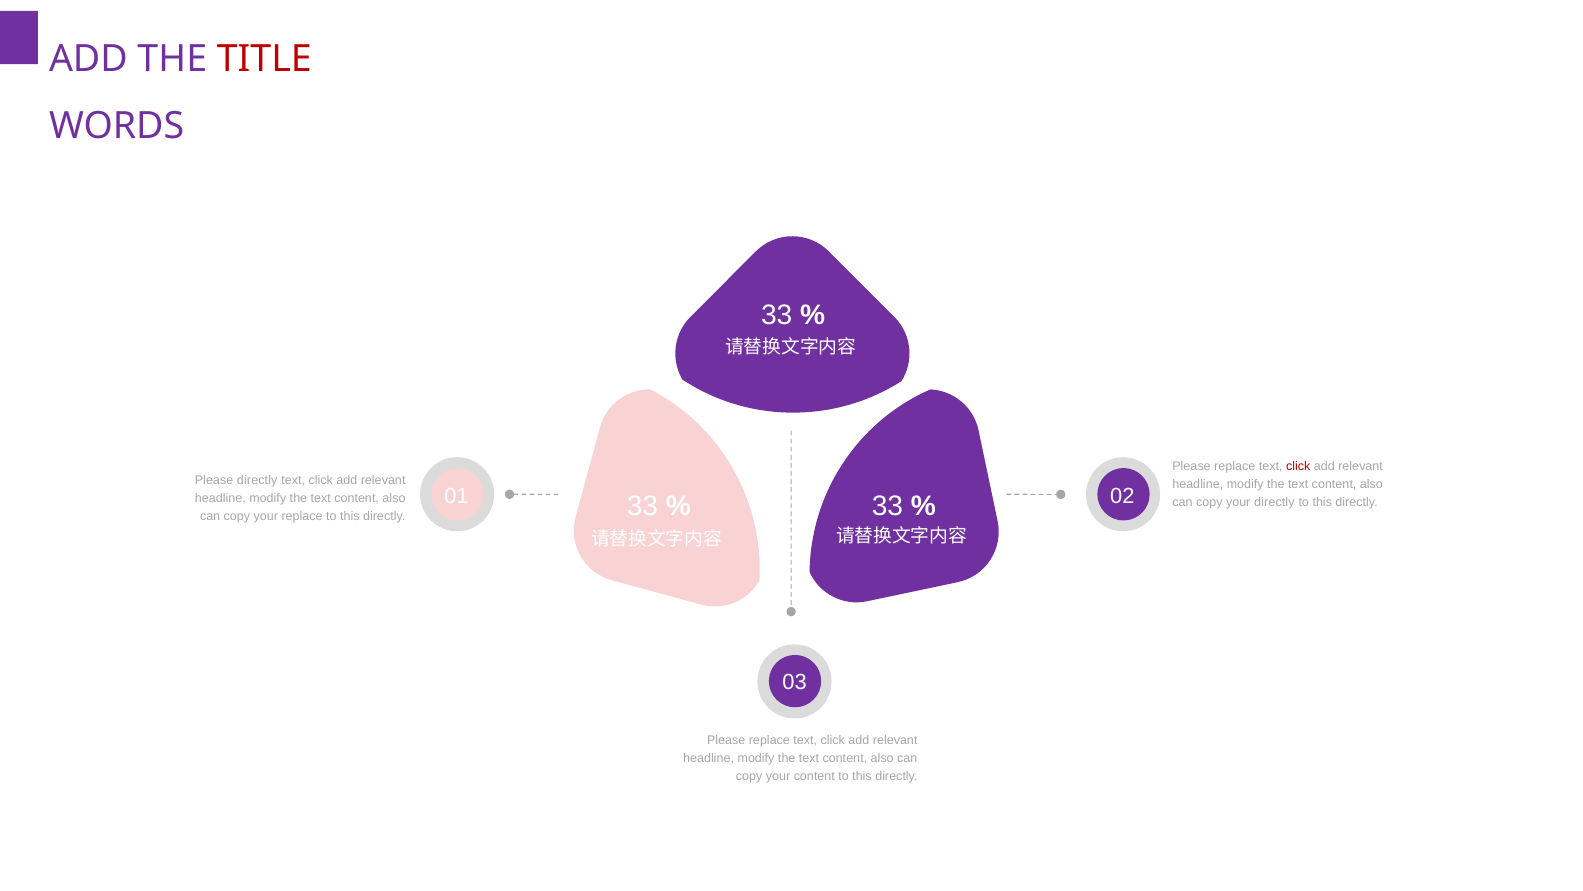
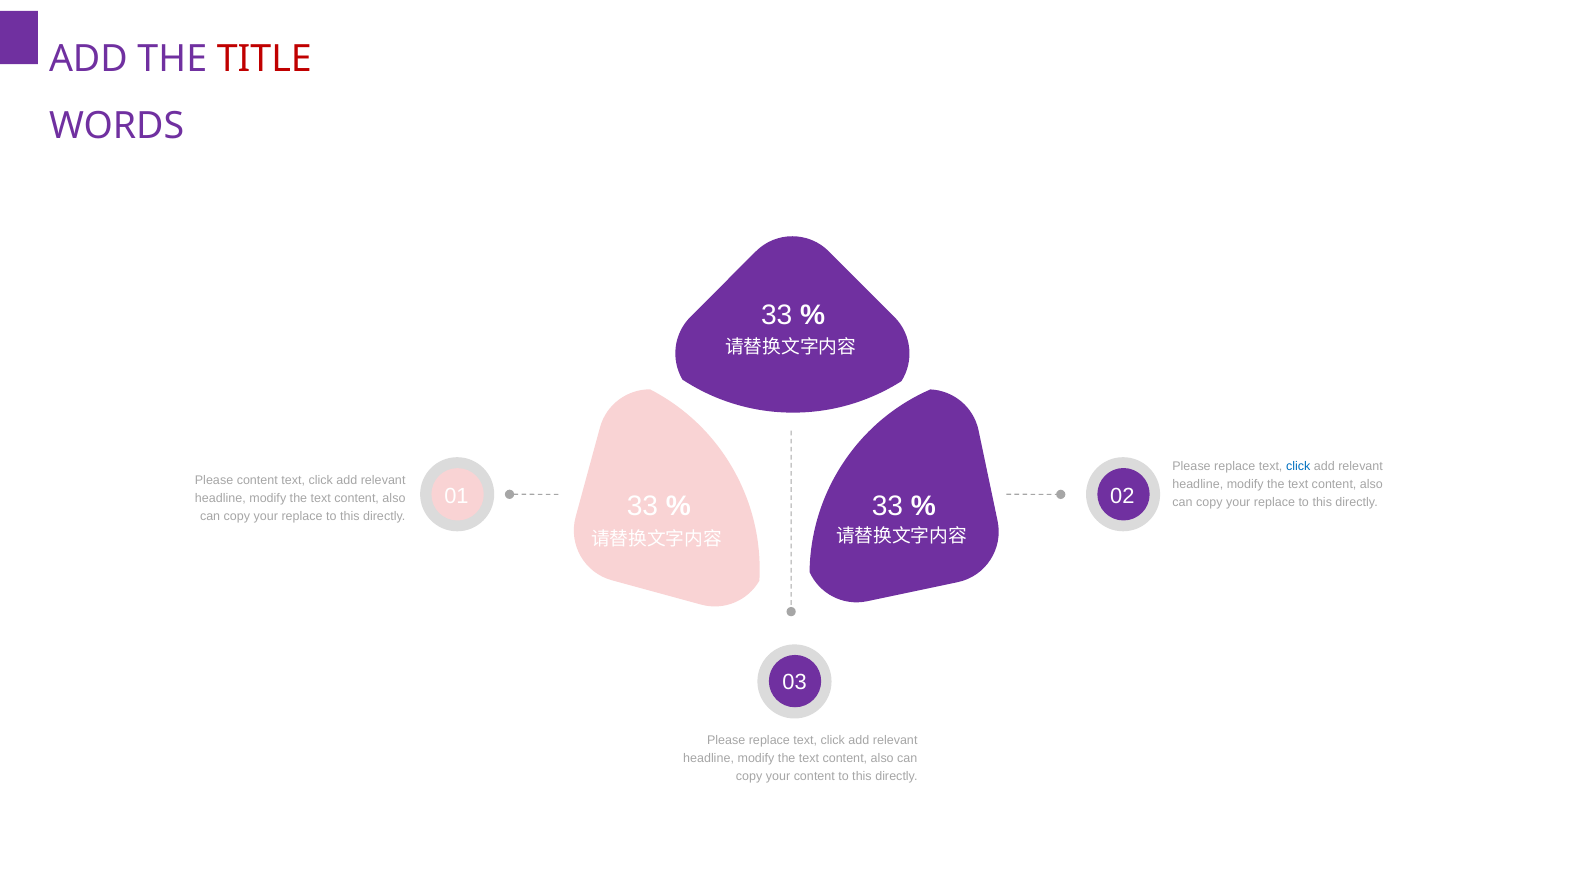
click at (1298, 466) colour: red -> blue
Please directly: directly -> content
directly at (1274, 502): directly -> replace
